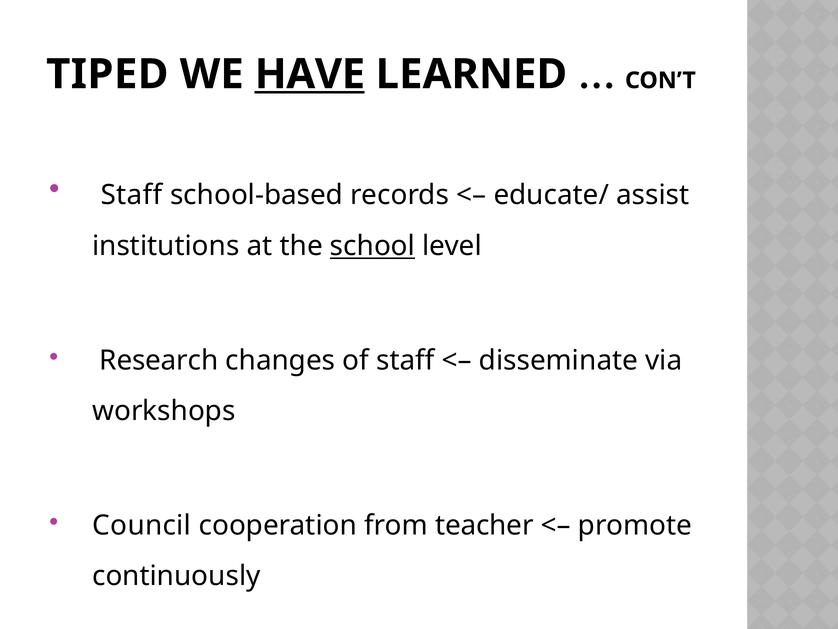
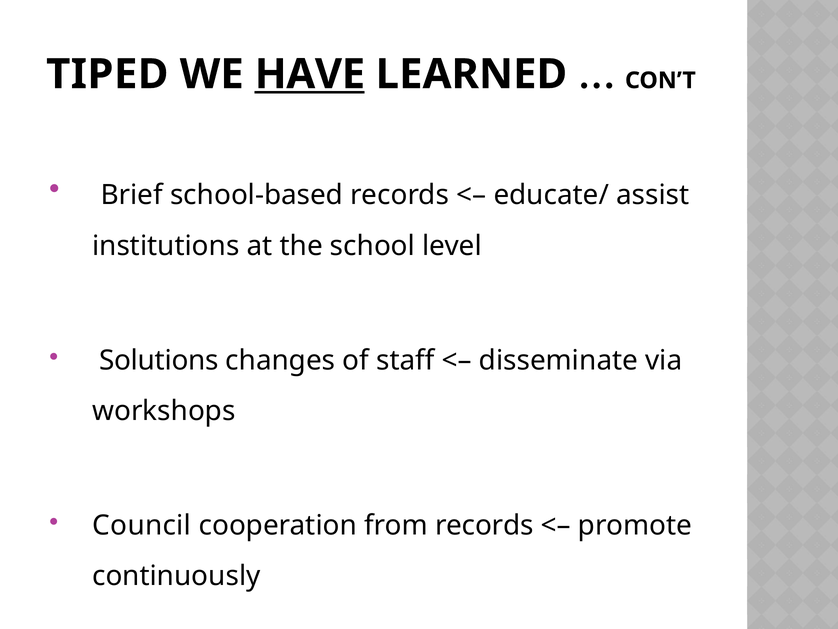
Staff at (132, 195): Staff -> Brief
school underline: present -> none
Research: Research -> Solutions
from teacher: teacher -> records
